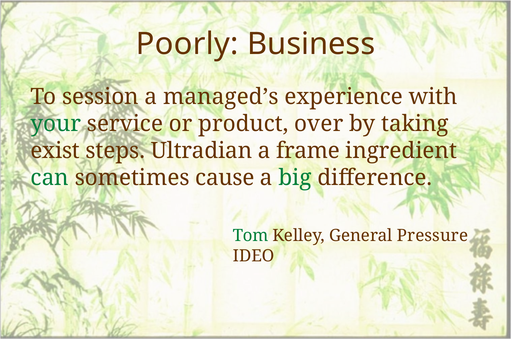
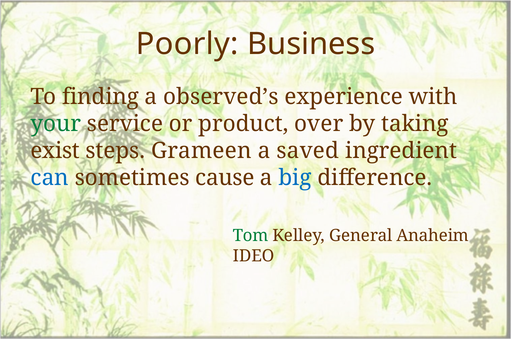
session: session -> finding
managed’s: managed’s -> observed’s
Ultradian: Ultradian -> Grameen
frame: frame -> saved
can colour: green -> blue
big colour: green -> blue
Pressure: Pressure -> Anaheim
